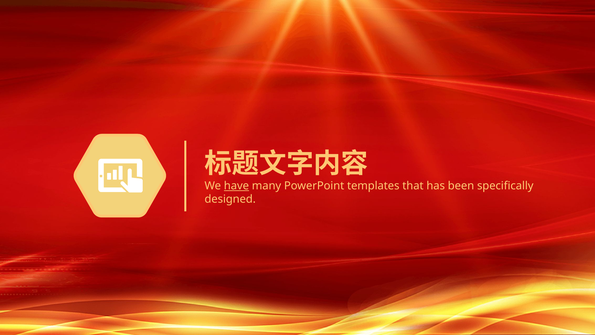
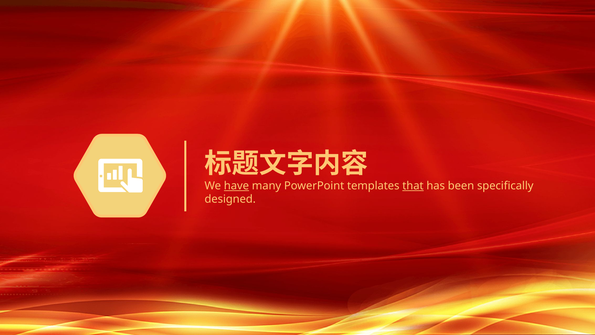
that underline: none -> present
